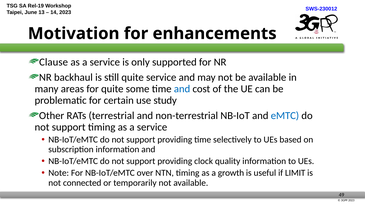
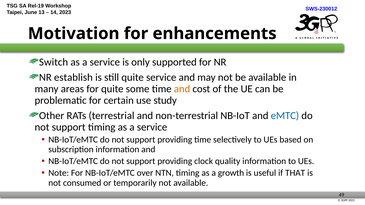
Clause: Clause -> Switch
backhaul: backhaul -> establish
and at (182, 89) colour: blue -> orange
LIMIT: LIMIT -> THAT
connected: connected -> consumed
